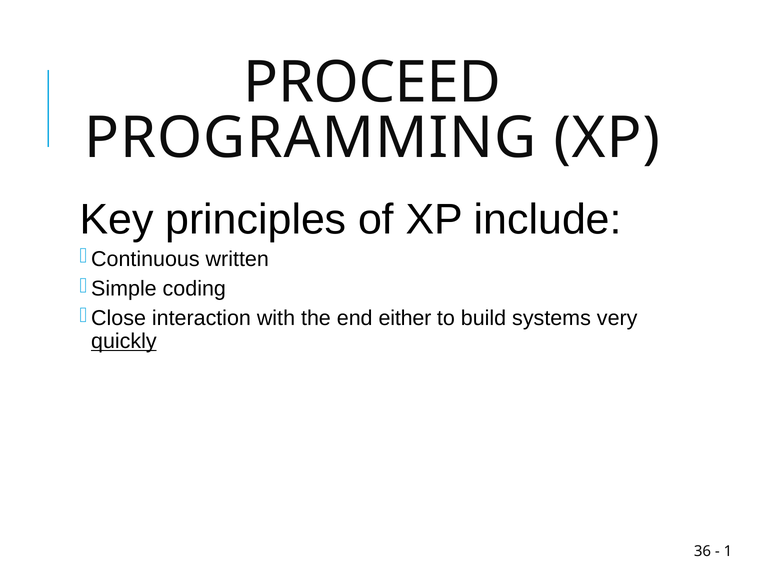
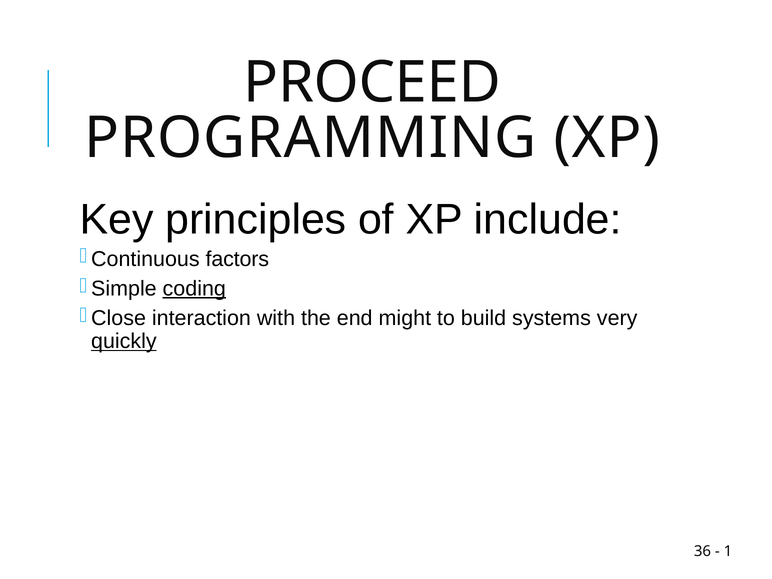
written: written -> factors
coding underline: none -> present
either: either -> might
